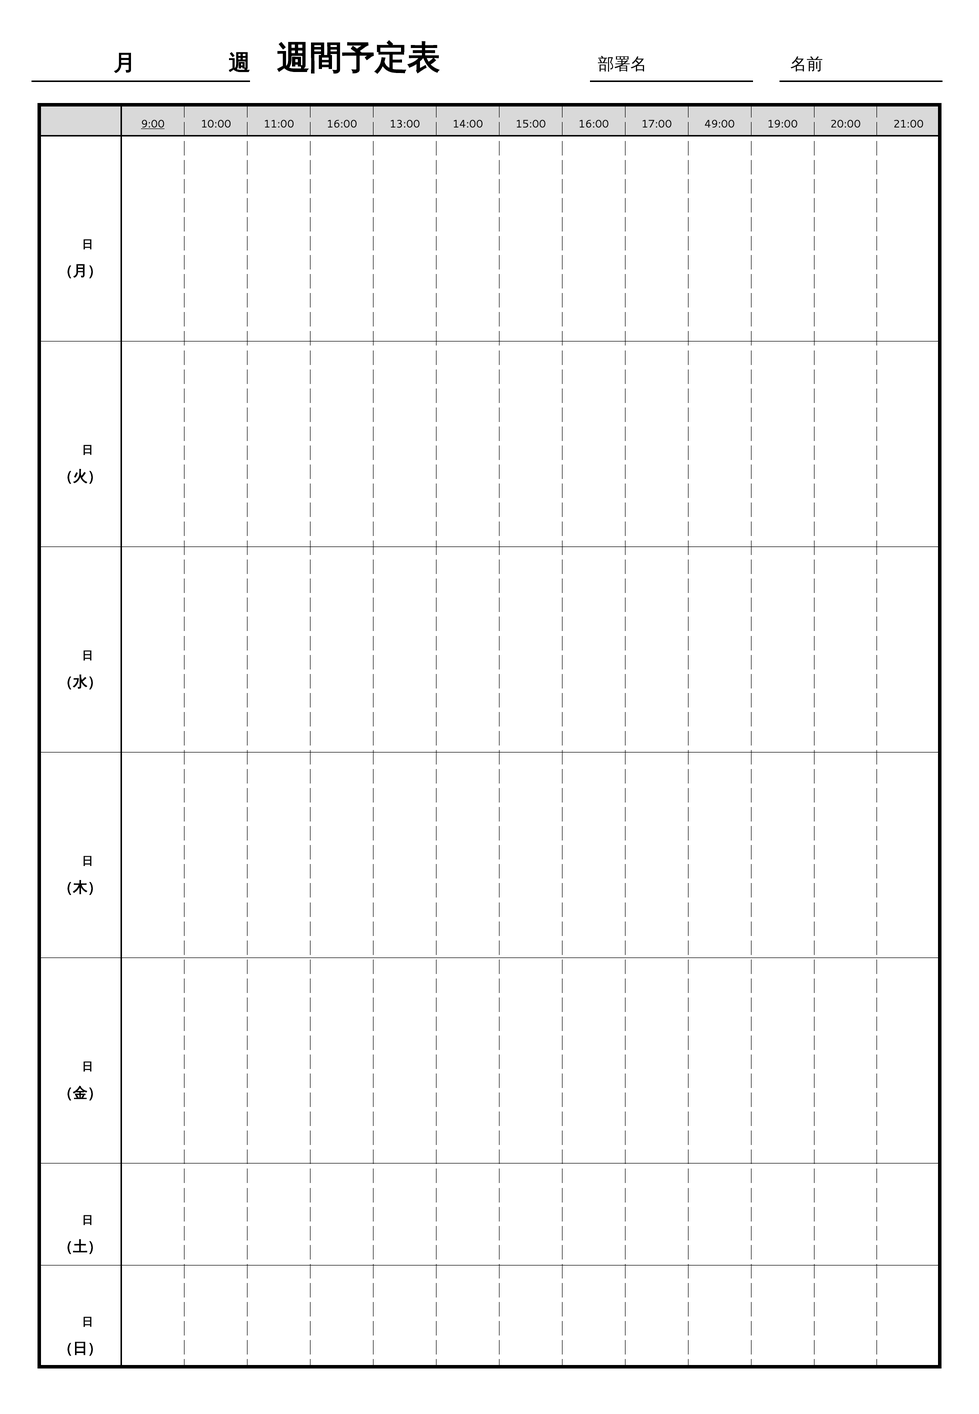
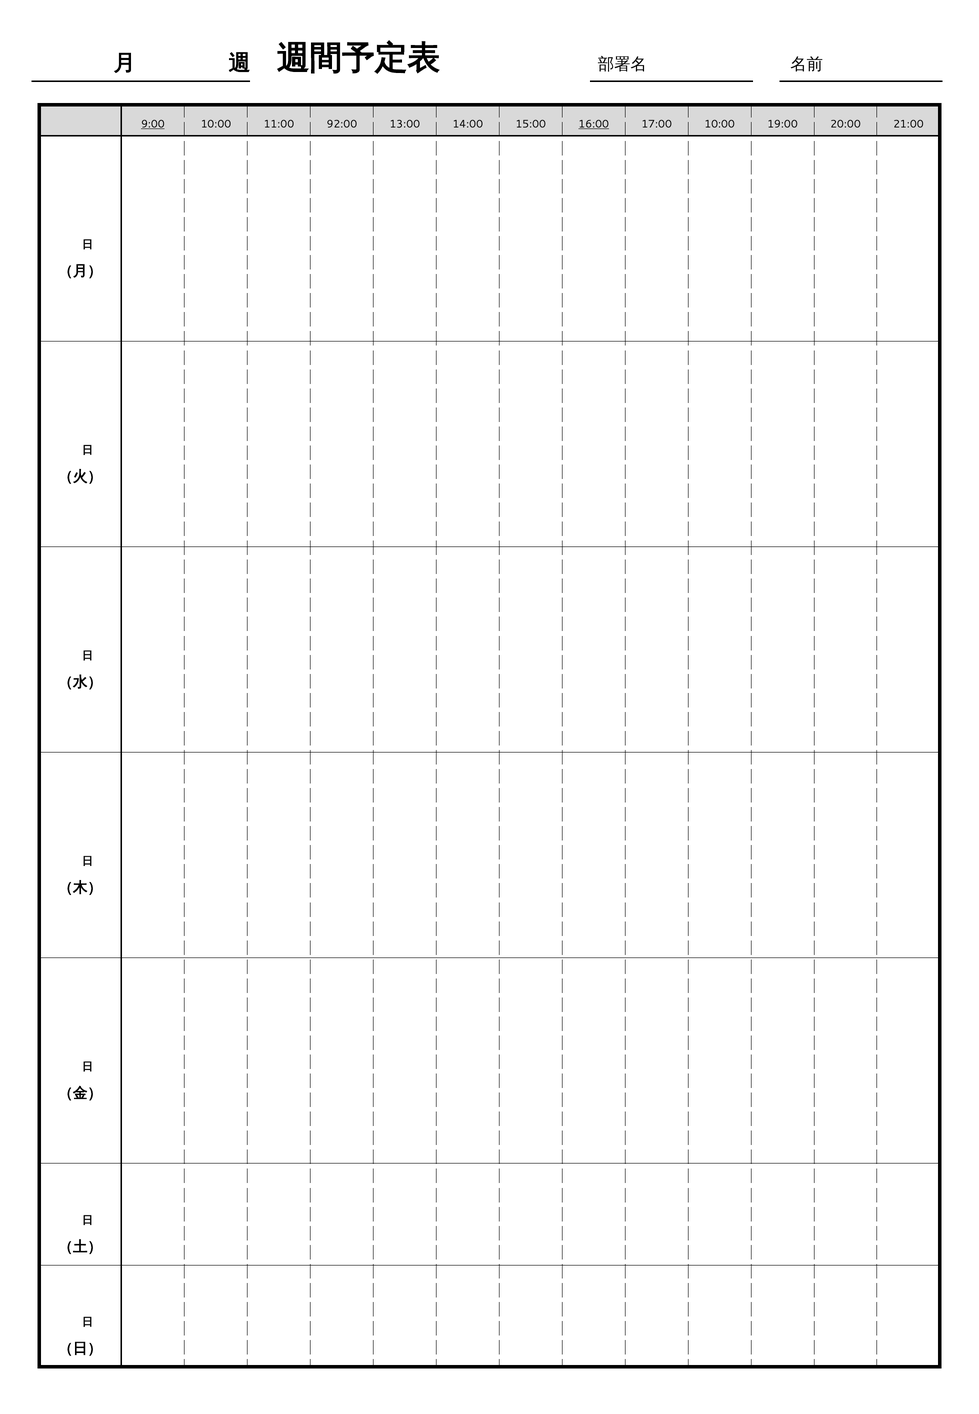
11:00 16:00: 16:00 -> 92:00
16:00 at (594, 124) underline: none -> present
17:00 49:00: 49:00 -> 10:00
